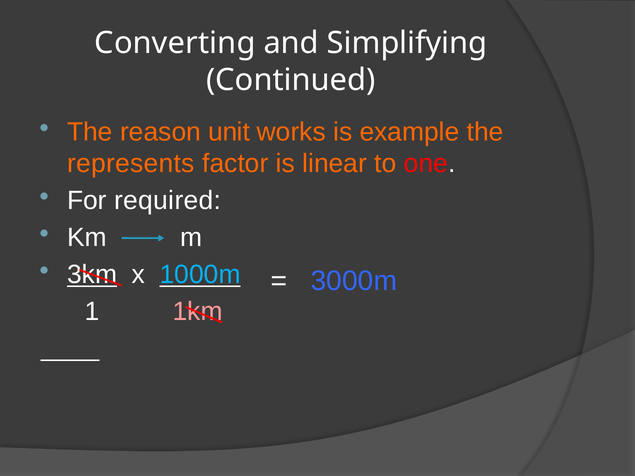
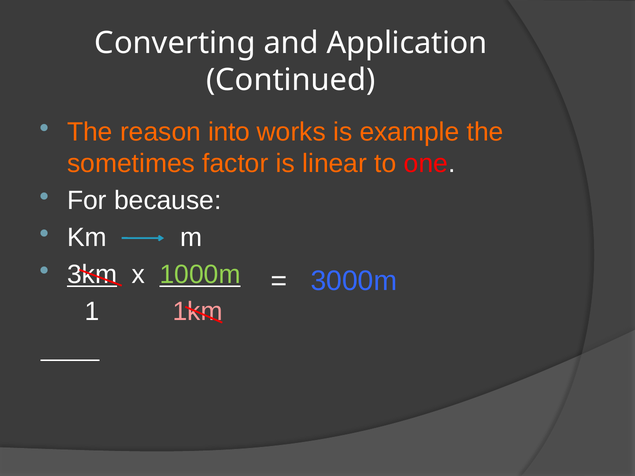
Simplifying: Simplifying -> Application
unit: unit -> into
represents: represents -> sometimes
required: required -> because
1000m colour: light blue -> light green
